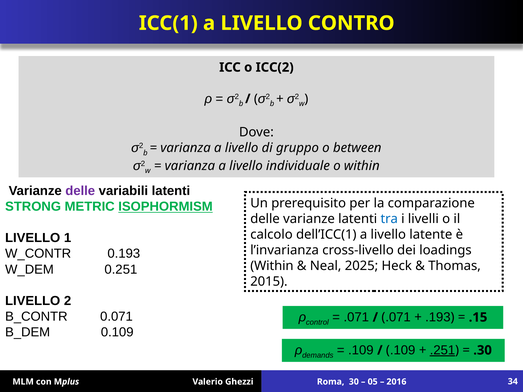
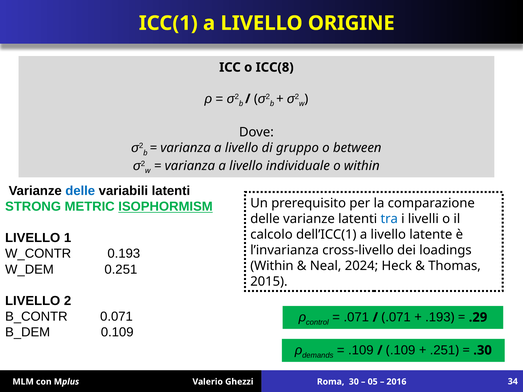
CONTRO: CONTRO -> ORIGINE
ICC(2: ICC(2 -> ICC(8
delle at (80, 191) colour: purple -> blue
2025: 2025 -> 2024
.15: .15 -> .29
.251 underline: present -> none
